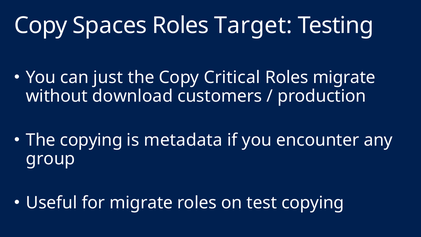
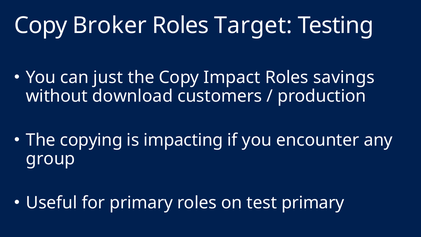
Spaces: Spaces -> Broker
Critical: Critical -> Impact
Roles migrate: migrate -> savings
metadata: metadata -> impacting
for migrate: migrate -> primary
test copying: copying -> primary
